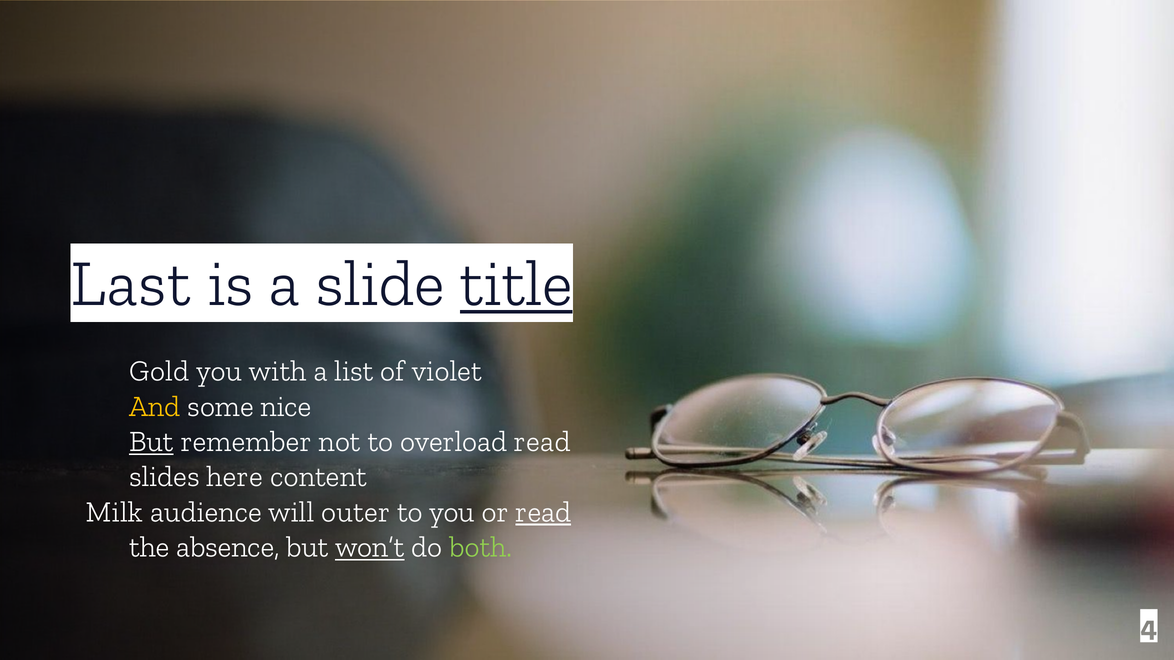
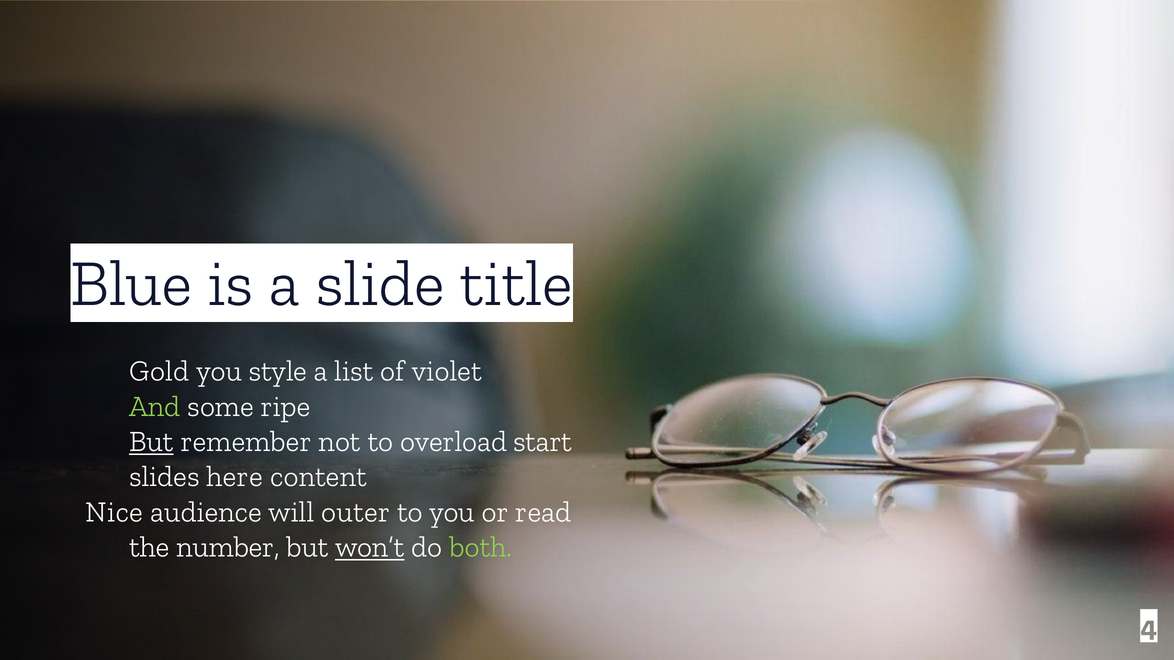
Last: Last -> Blue
title underline: present -> none
with: with -> style
And colour: yellow -> light green
nice: nice -> ripe
overload read: read -> start
Milk: Milk -> Nice
read at (543, 512) underline: present -> none
absence: absence -> number
